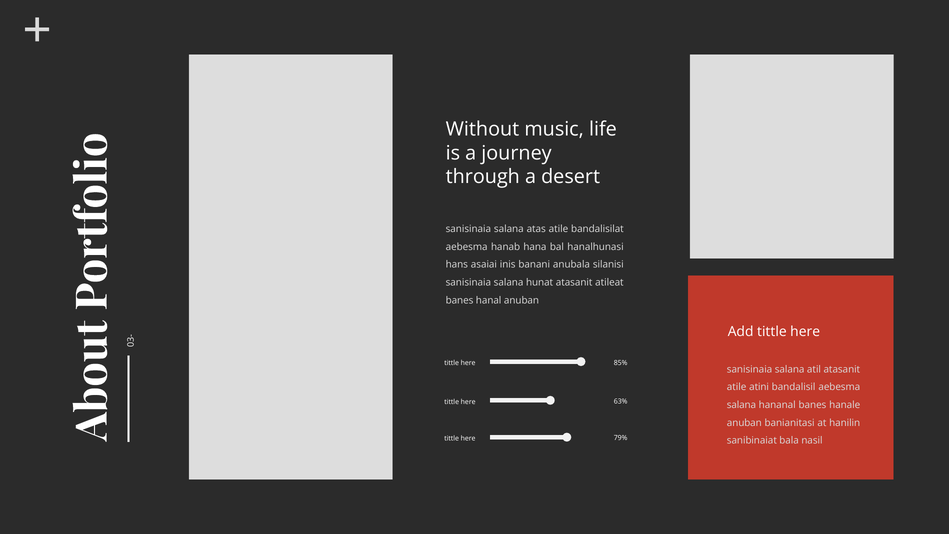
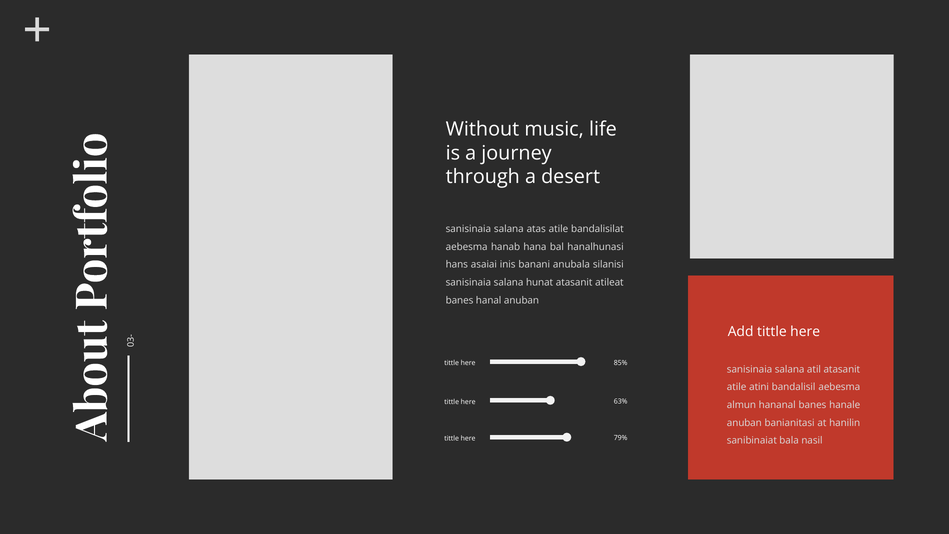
salana at (741, 405): salana -> almun
